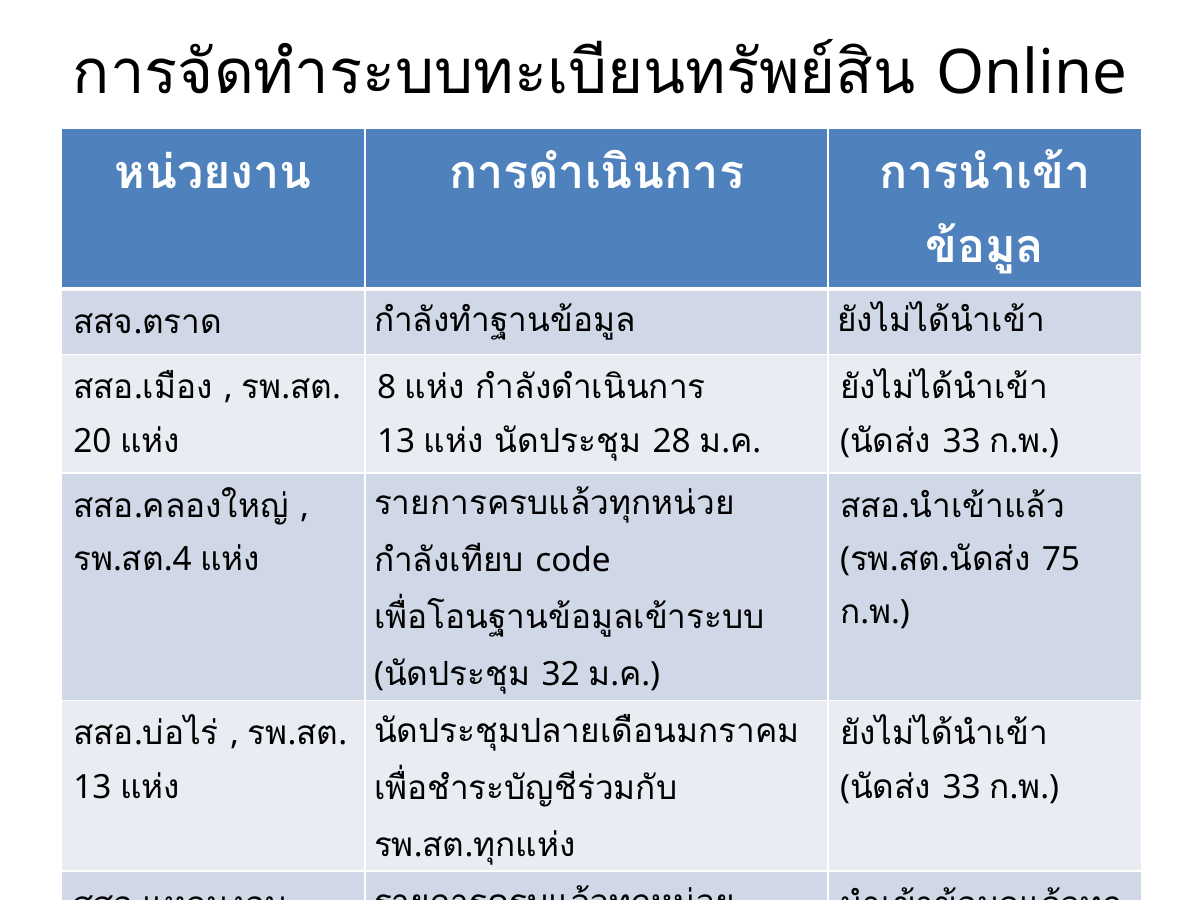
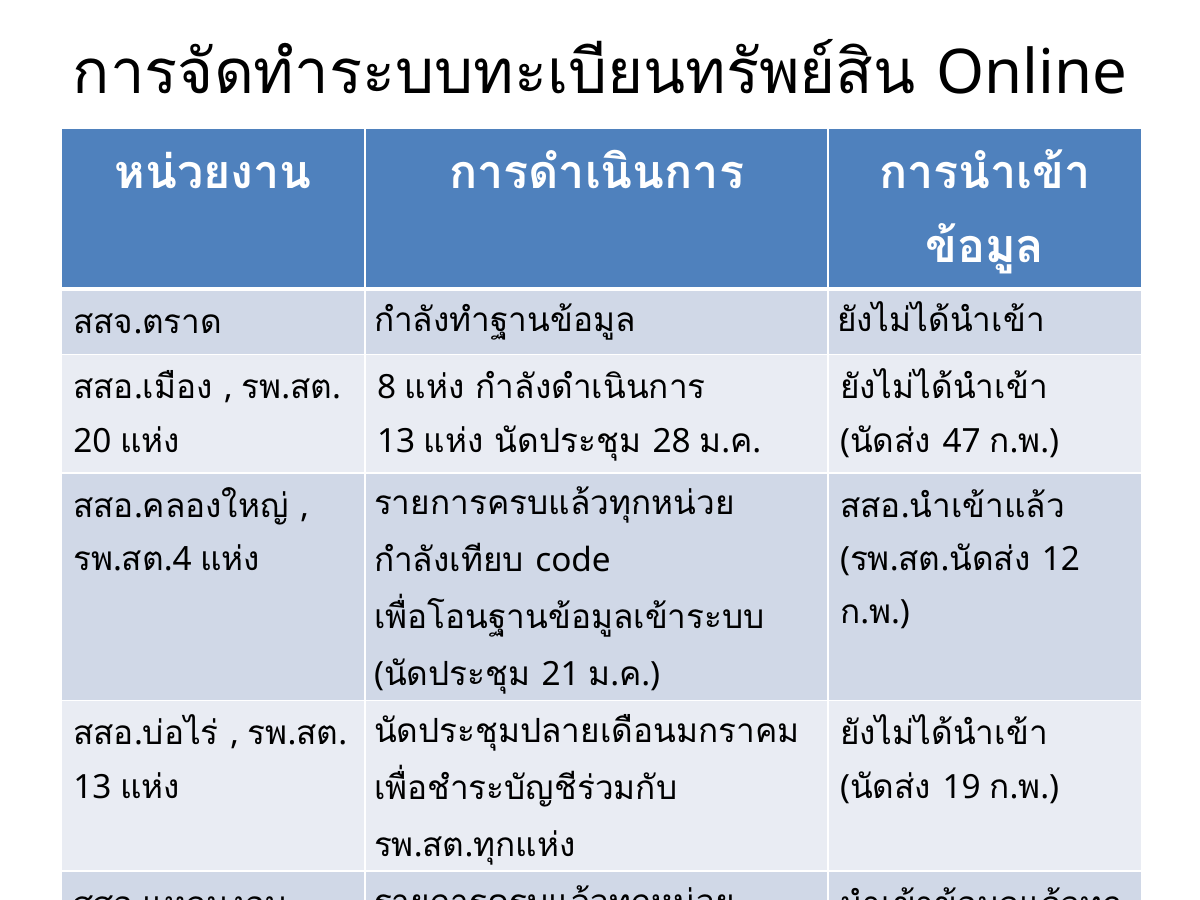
33 at (962, 441): 33 -> 47
75: 75 -> 12
32: 32 -> 21
33 at (962, 787): 33 -> 19
